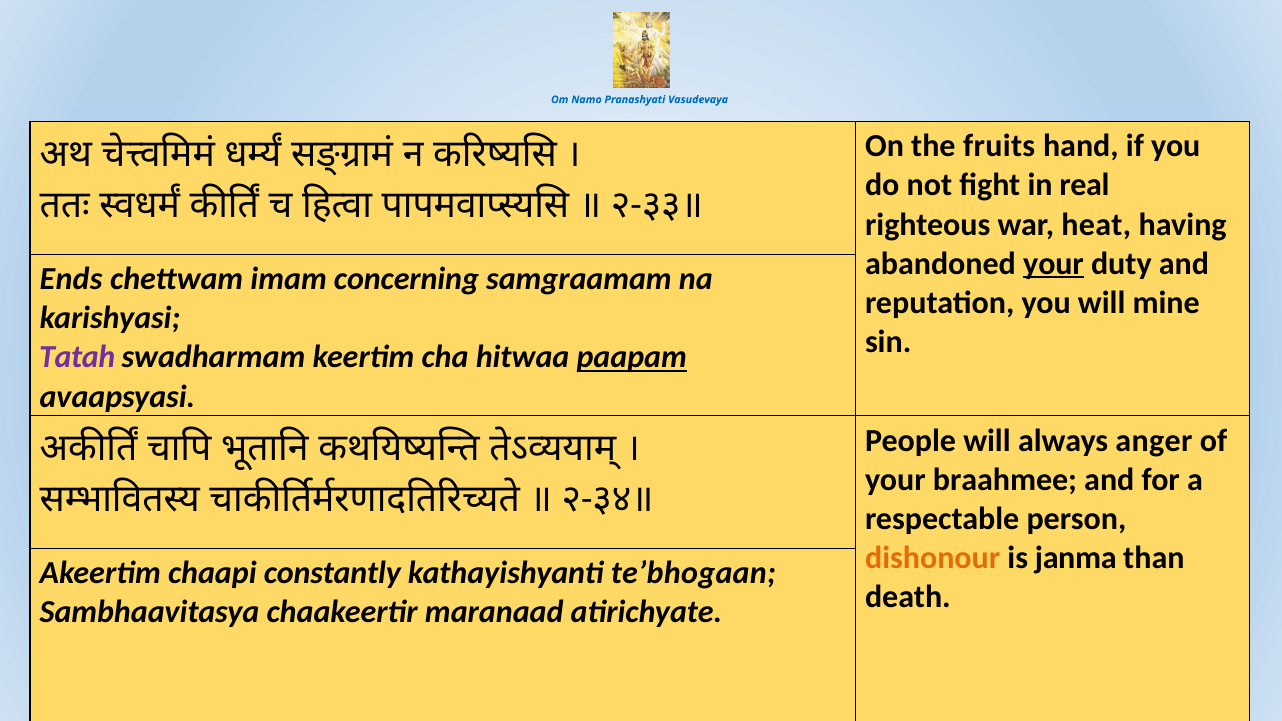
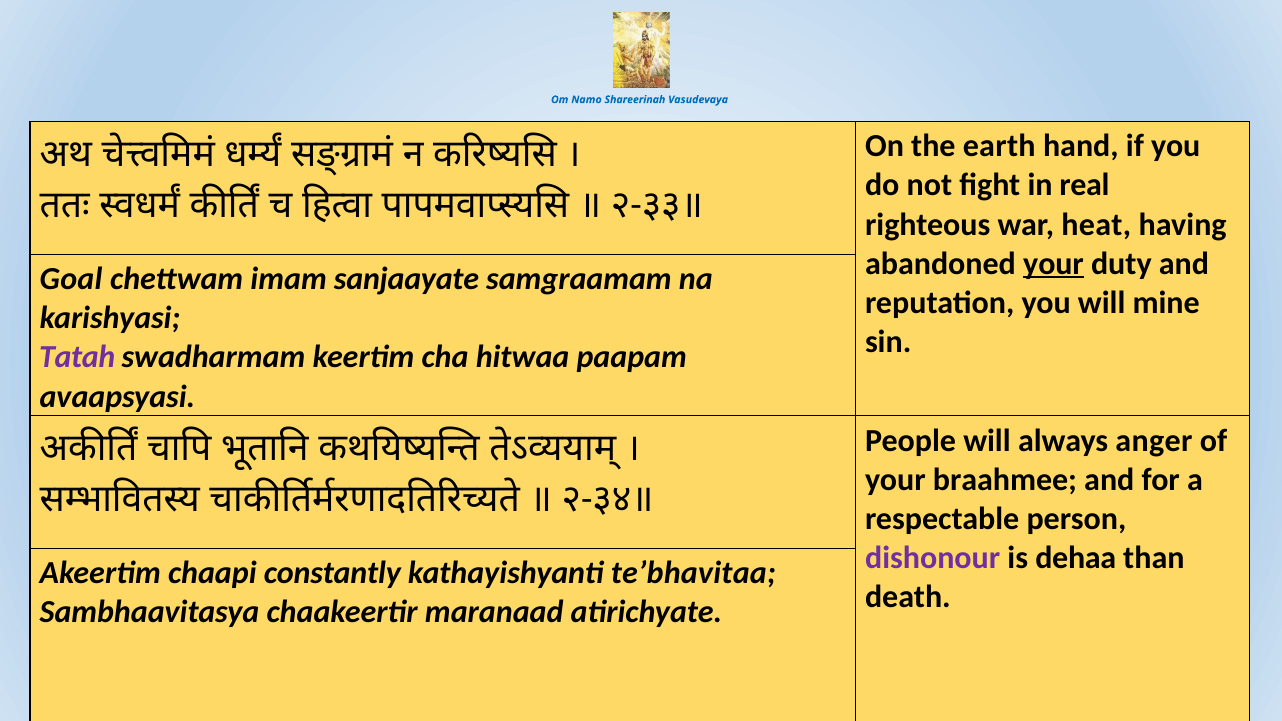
Pranashyati: Pranashyati -> Shareerinah
fruits: fruits -> earth
Ends: Ends -> Goal
concerning: concerning -> sanjaayate
paapam underline: present -> none
dishonour colour: orange -> purple
janma: janma -> dehaa
te’bhogaan: te’bhogaan -> te’bhavitaa
